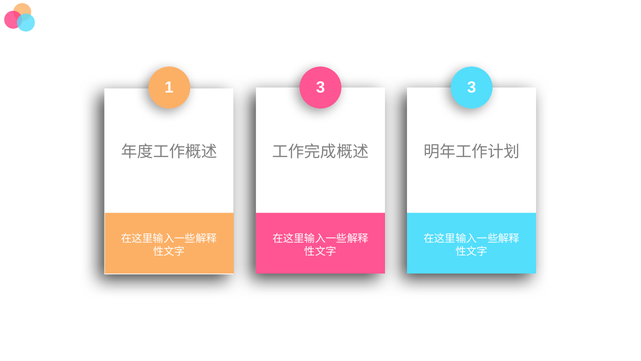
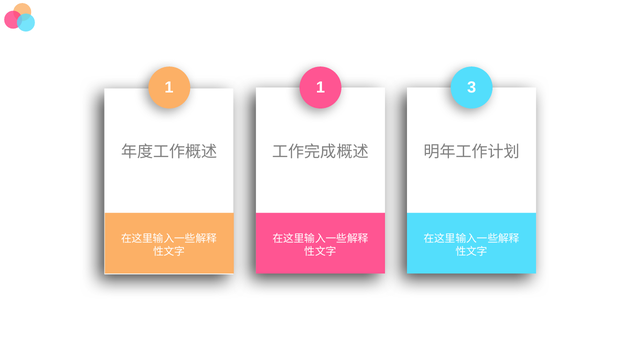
1 3: 3 -> 1
